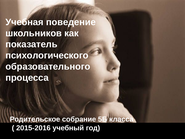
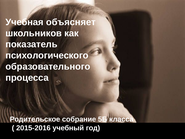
поведение: поведение -> объясняет
